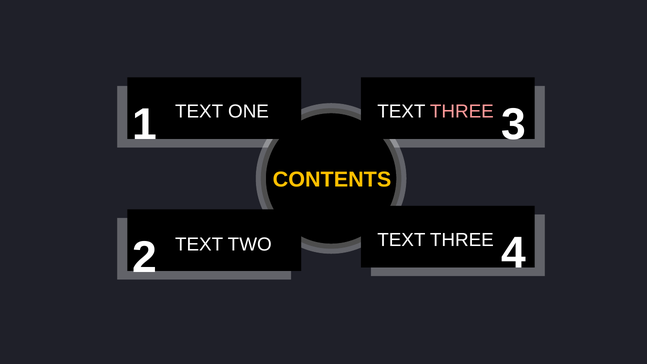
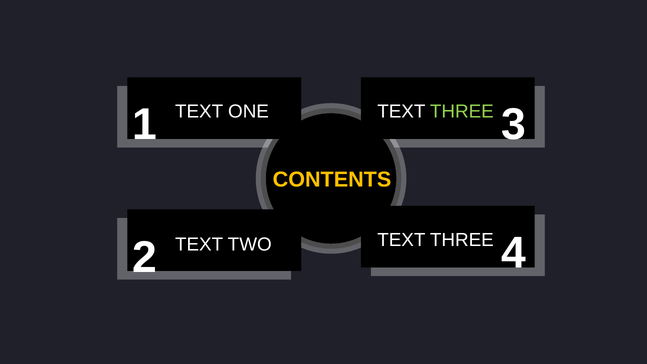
THREE at (462, 111) colour: pink -> light green
